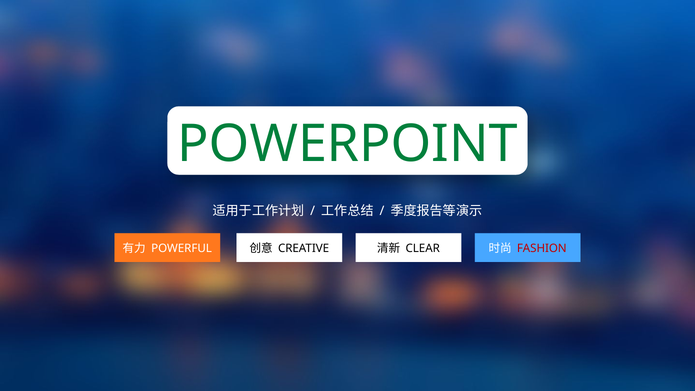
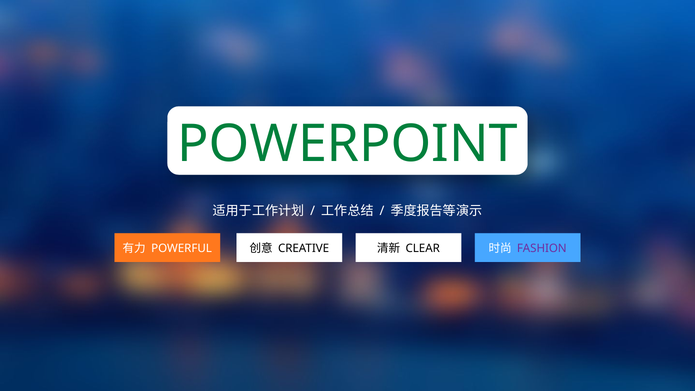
FASHION colour: red -> purple
